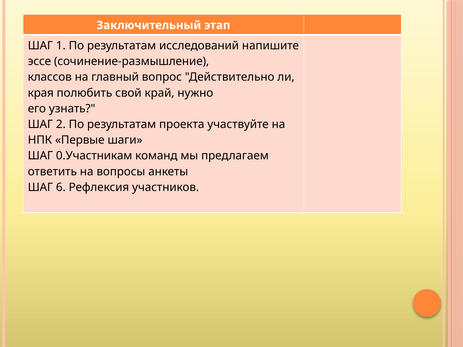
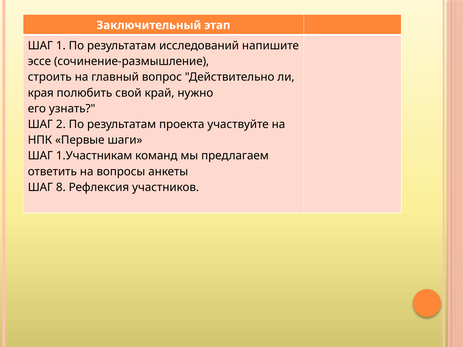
классов: классов -> строить
0.Участникам: 0.Участникам -> 1.Участникам
6: 6 -> 8
